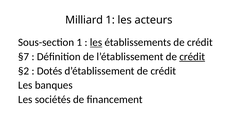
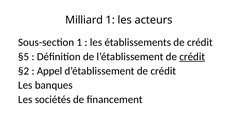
les at (96, 42) underline: present -> none
§7: §7 -> §5
Dotés: Dotés -> Appel
